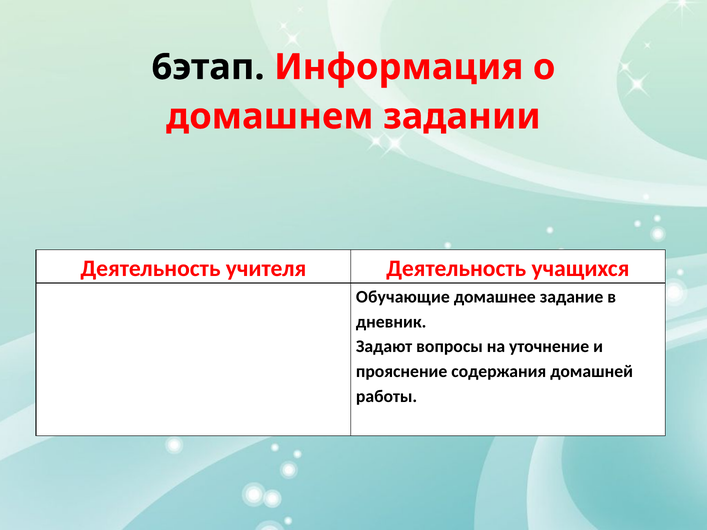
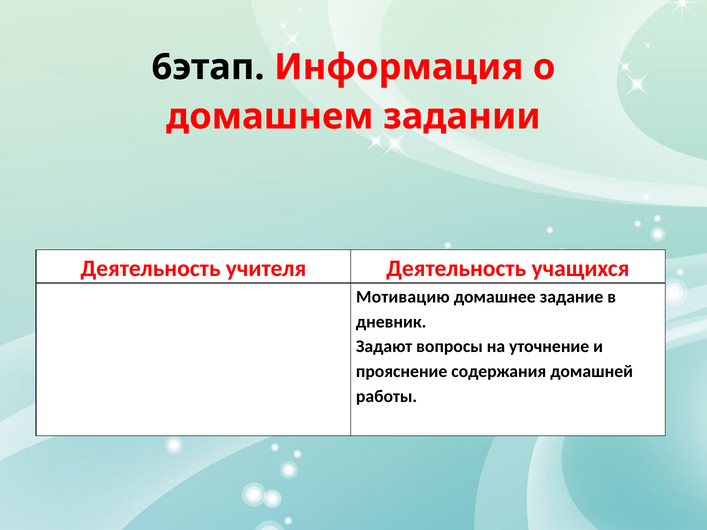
Обучающие: Обучающие -> Мотивацию
